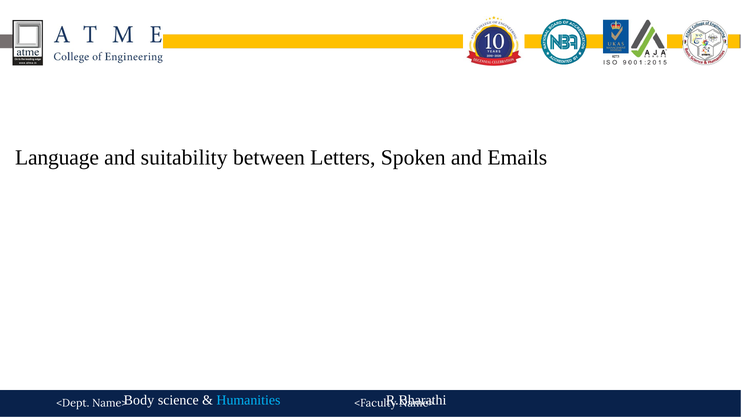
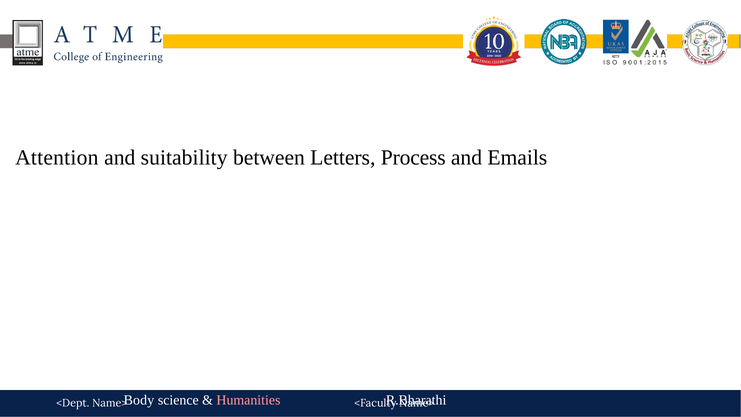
Language: Language -> Attention
Spoken: Spoken -> Process
Humanities colour: light blue -> pink
